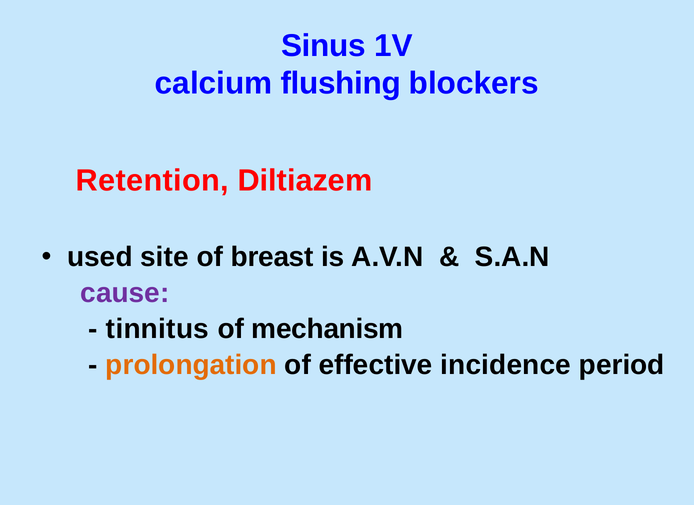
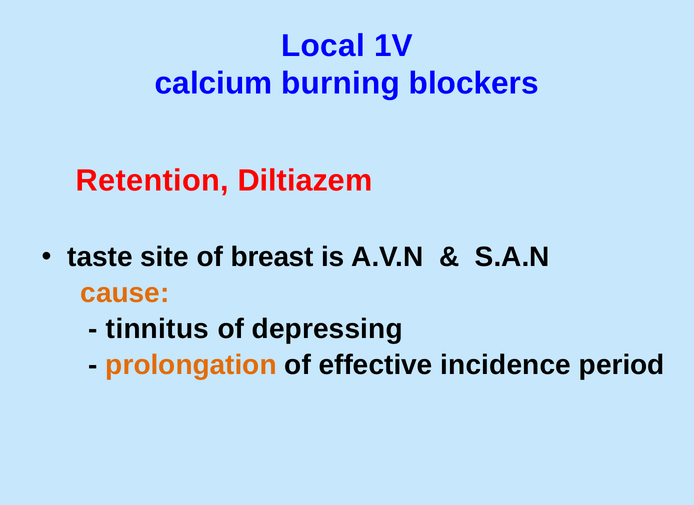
Sinus: Sinus -> Local
flushing: flushing -> burning
used: used -> taste
cause colour: purple -> orange
mechanism: mechanism -> depressing
